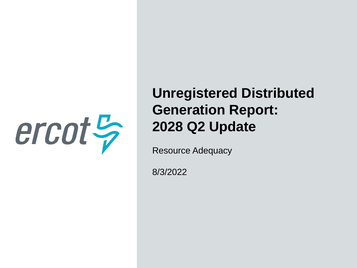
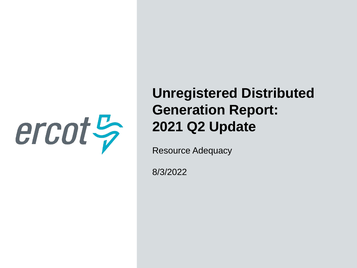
2028: 2028 -> 2021
